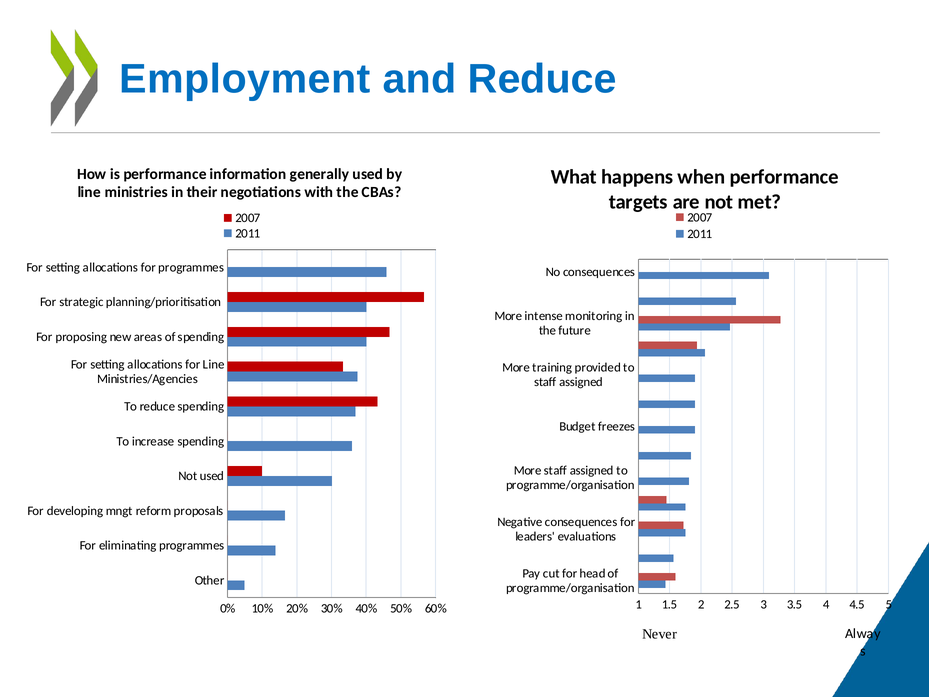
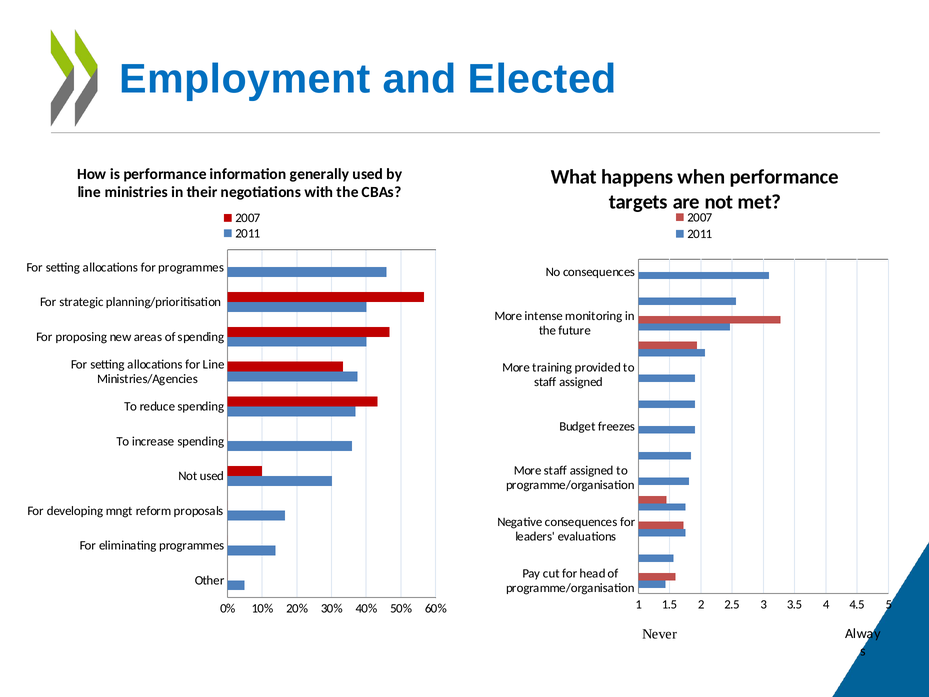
and Reduce: Reduce -> Elected
